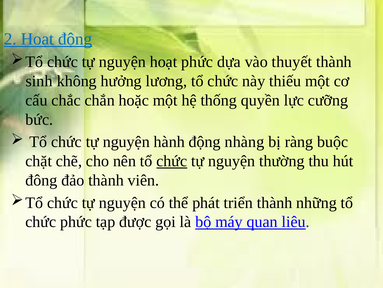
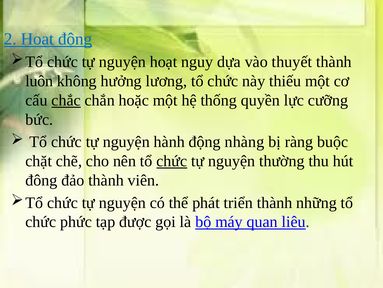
hoạt phức: phức -> nguy
sinh: sinh -> luôn
chắc underline: none -> present
